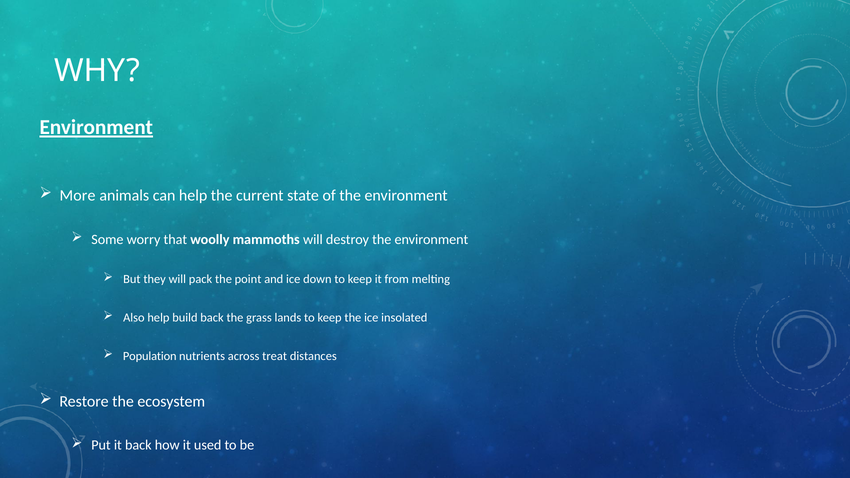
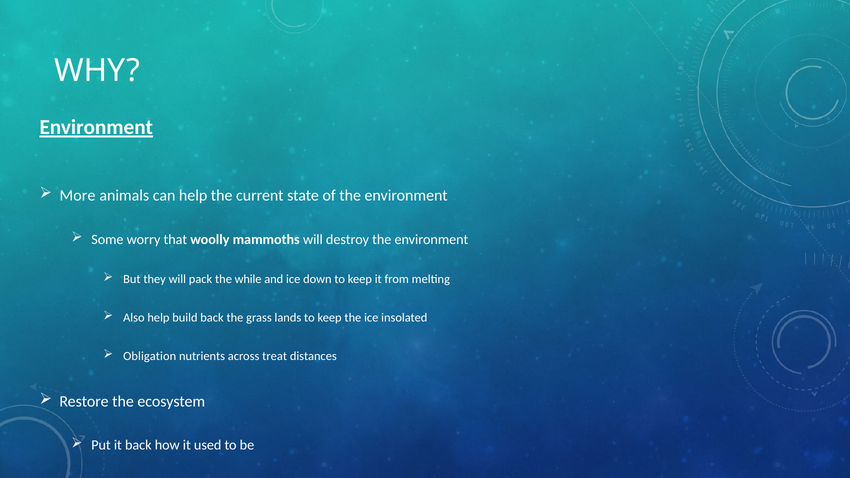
point: point -> while
Population: Population -> Obligation
